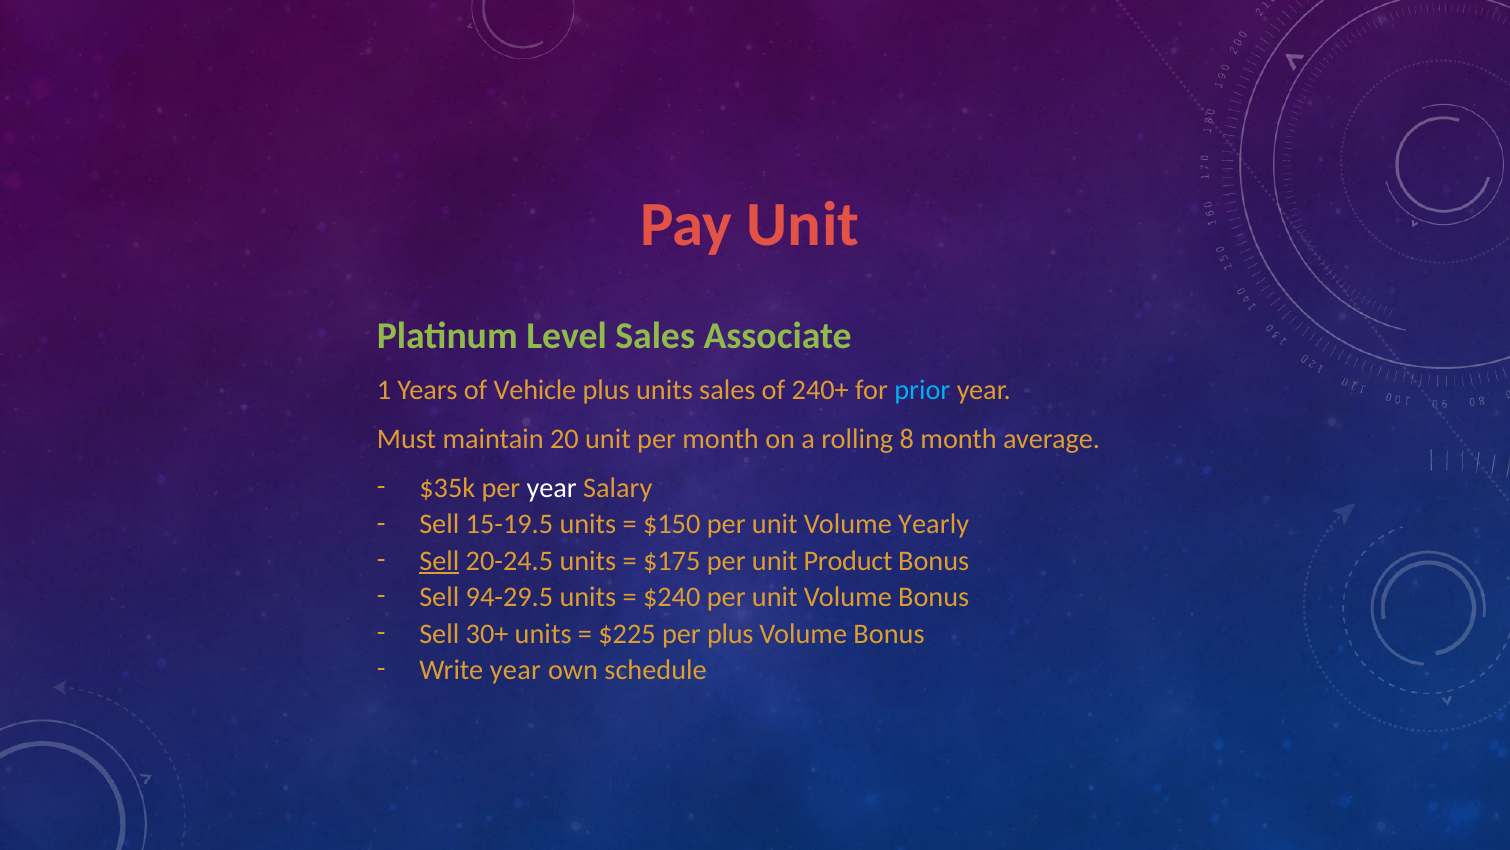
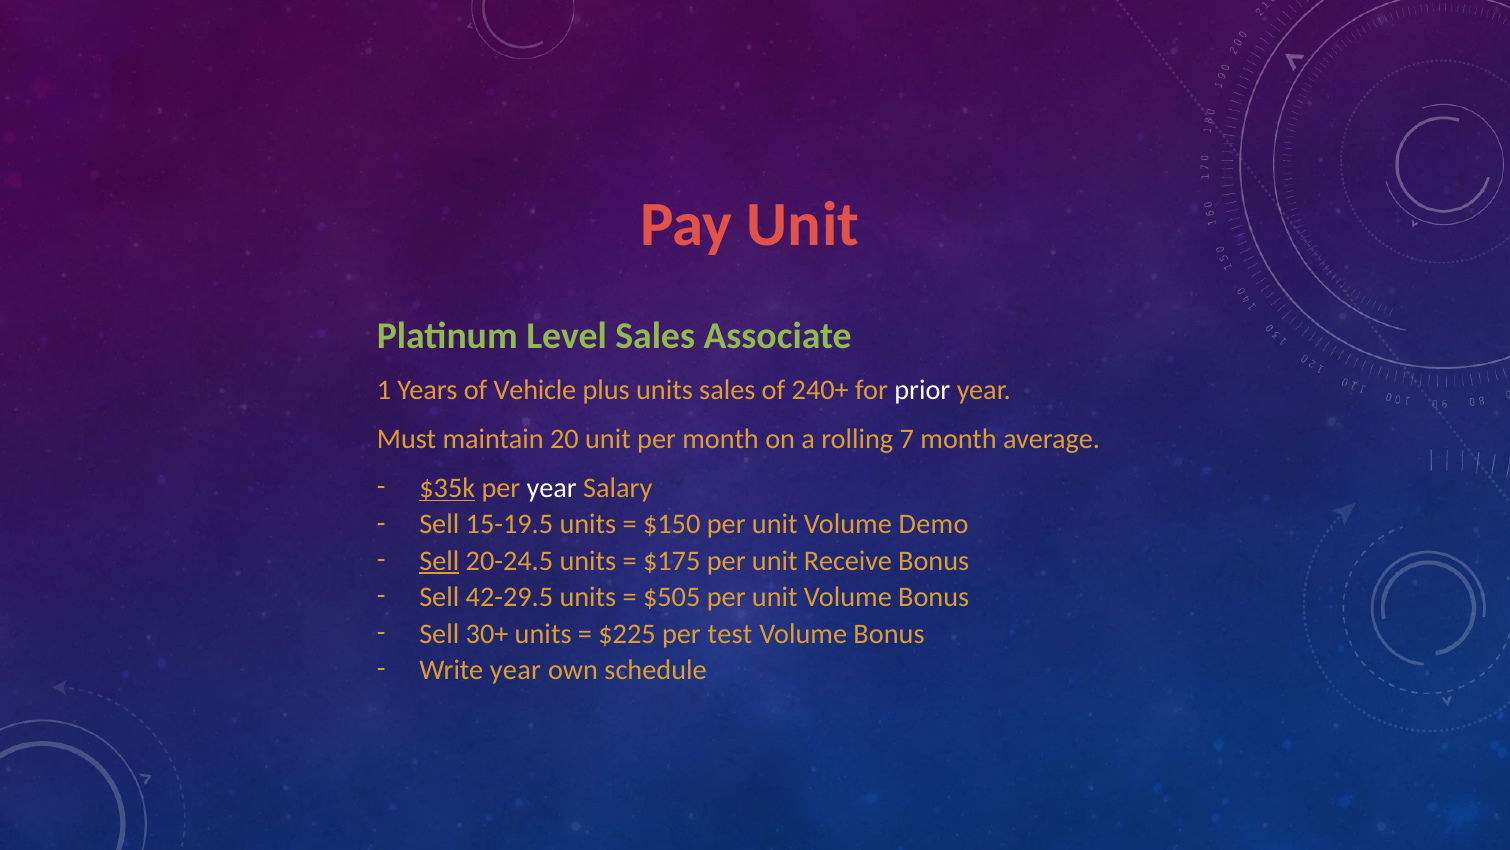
prior colour: light blue -> white
8: 8 -> 7
$35k underline: none -> present
Yearly: Yearly -> Demo
Product: Product -> Receive
94-29.5: 94-29.5 -> 42-29.5
$240: $240 -> $505
per plus: plus -> test
